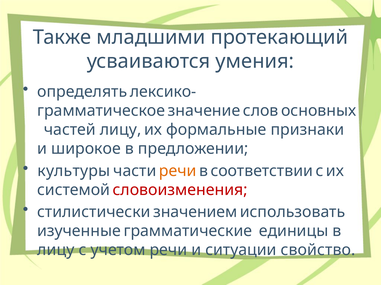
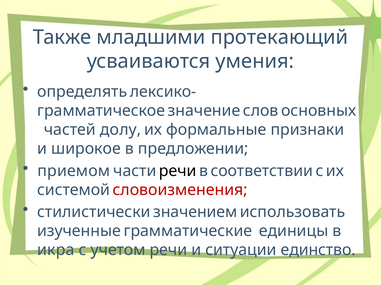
частей лицу: лицу -> долу
культуры: культуры -> приемом
речи at (178, 171) colour: orange -> black
лицу at (56, 251): лицу -> икра
свойство: свойство -> единство
